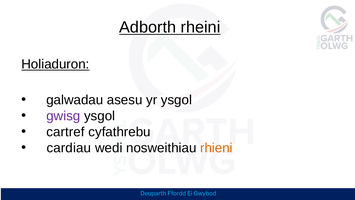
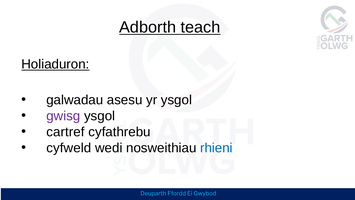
rheini: rheini -> teach
cardiau: cardiau -> cyfweld
rhieni colour: orange -> blue
